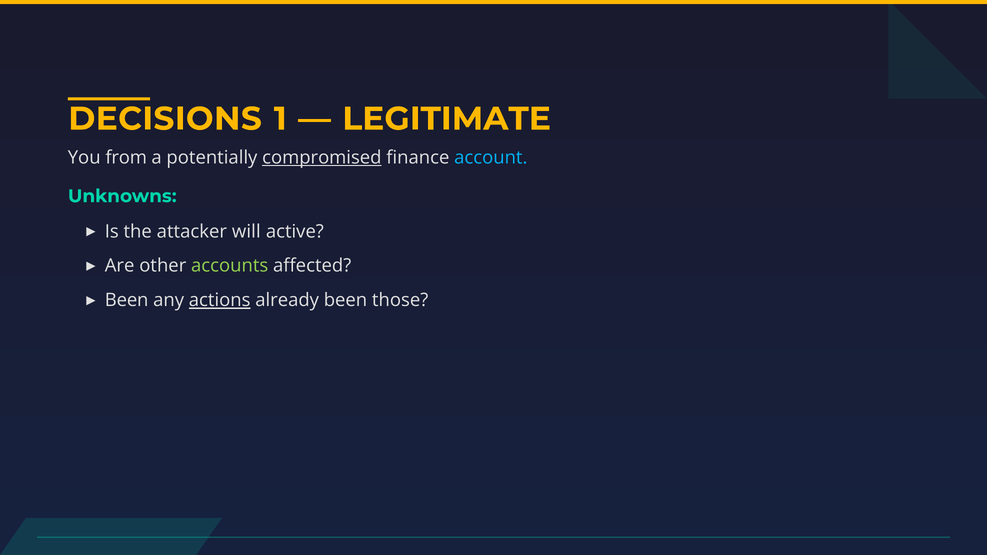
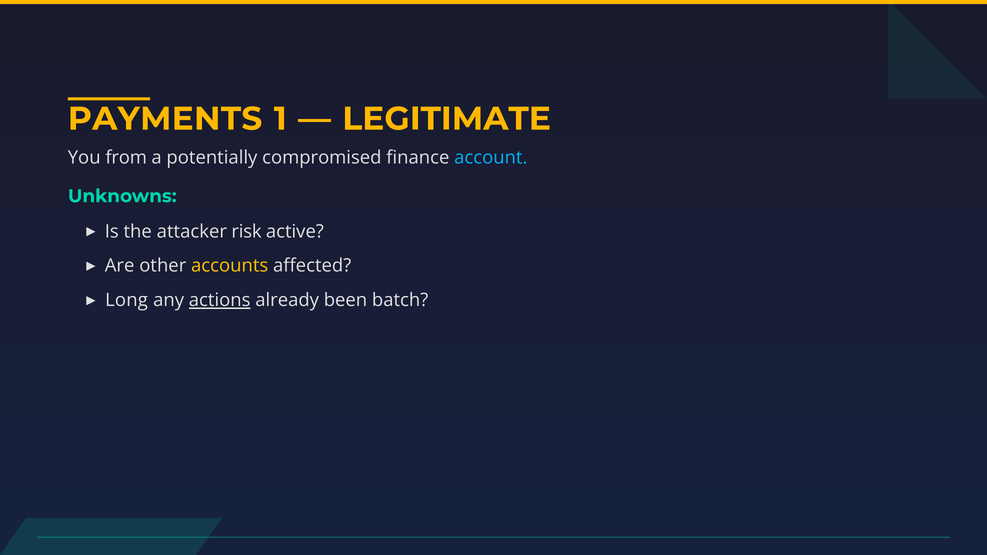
DECISIONS: DECISIONS -> PAYMENTS
compromised underline: present -> none
will: will -> risk
accounts colour: light green -> yellow
Been at (127, 300): Been -> Long
those: those -> batch
